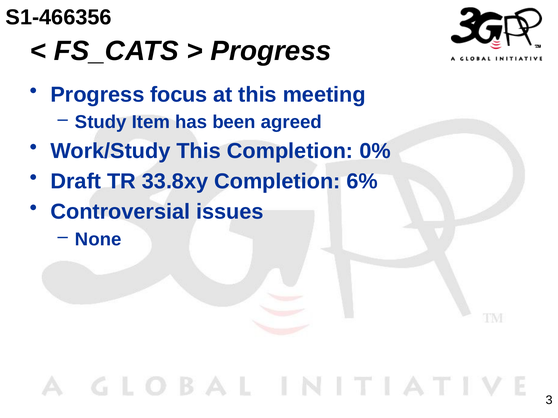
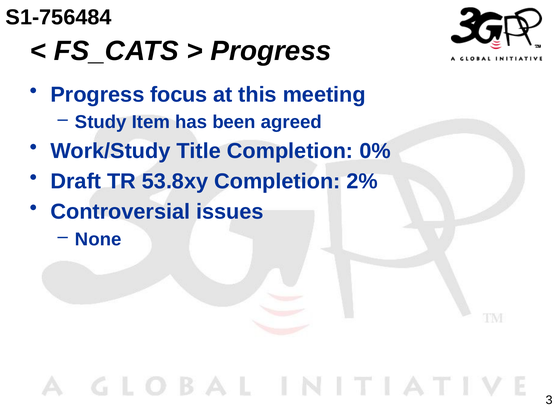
S1-466356: S1-466356 -> S1-756484
Work/Study This: This -> Title
33.8xy: 33.8xy -> 53.8xy
6%: 6% -> 2%
